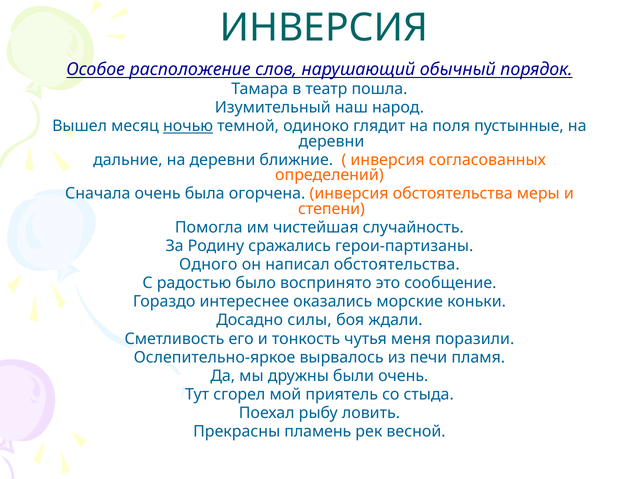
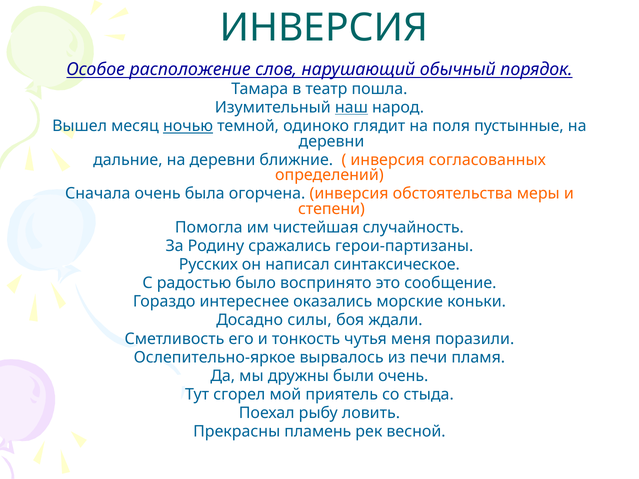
наш underline: none -> present
Одного: Одного -> Русских
написал обстоятельства: обстоятельства -> синтаксическое
